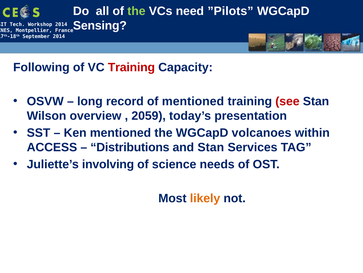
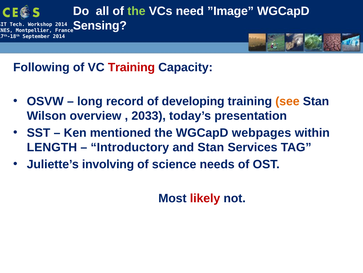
”Pilots: ”Pilots -> ”Image
of mentioned: mentioned -> developing
see colour: red -> orange
2059: 2059 -> 2033
volcanoes: volcanoes -> webpages
ACCESS: ACCESS -> LENGTH
Distributions: Distributions -> Introductory
likely colour: orange -> red
